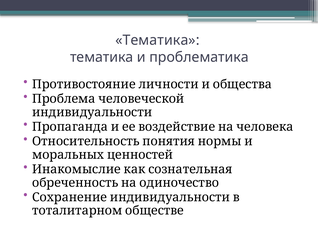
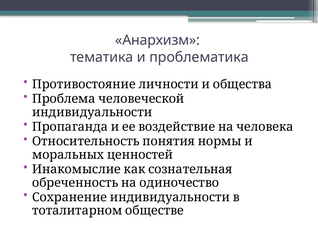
Тематика at (157, 40): Тематика -> Анархизм
